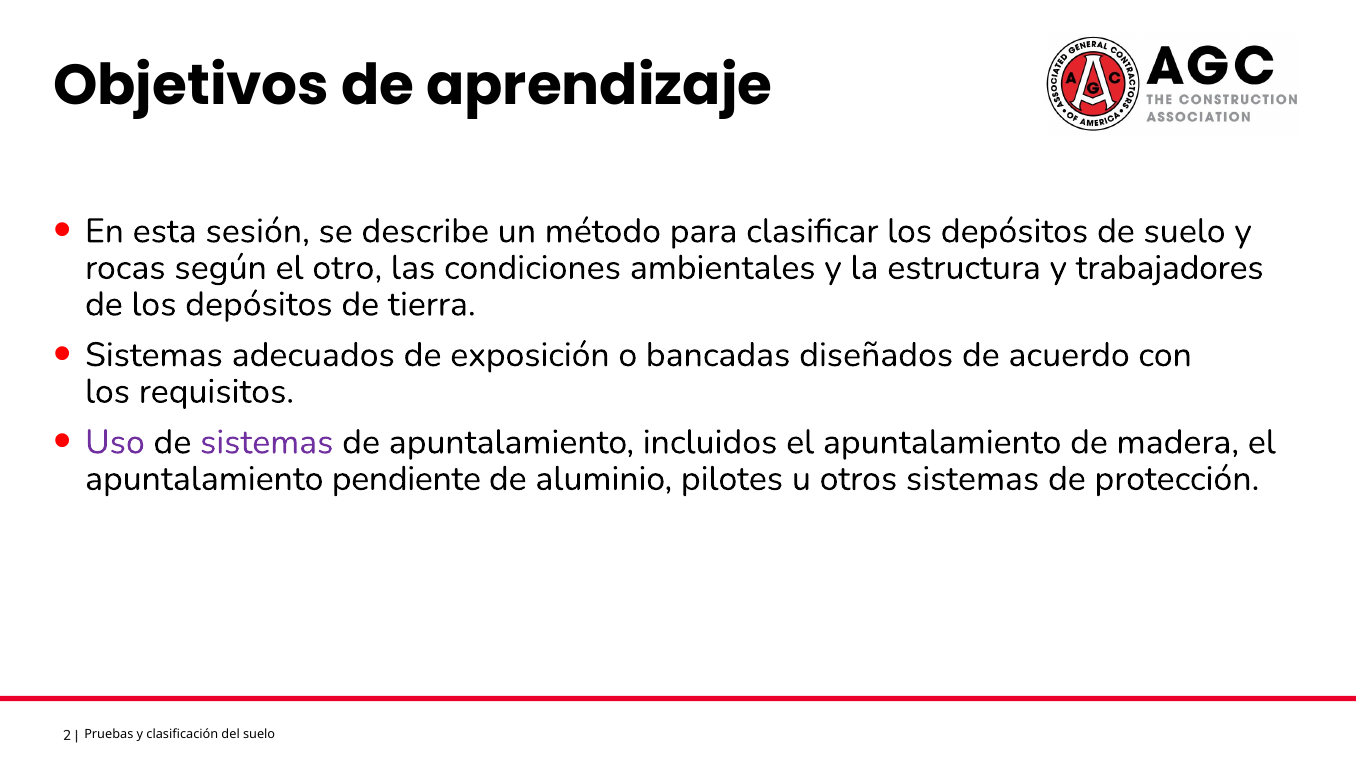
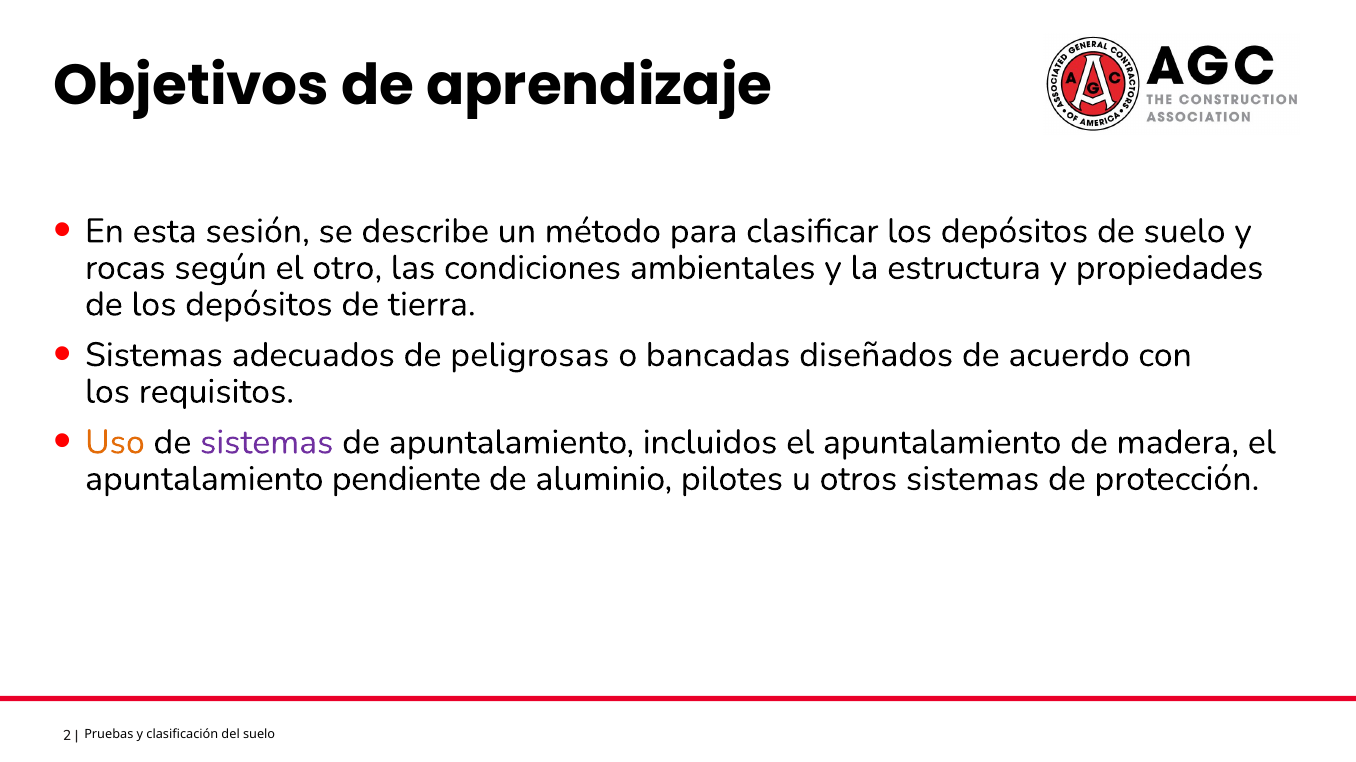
trabajadores: trabajadores -> propiedades
exposición: exposición -> peligrosas
Uso colour: purple -> orange
